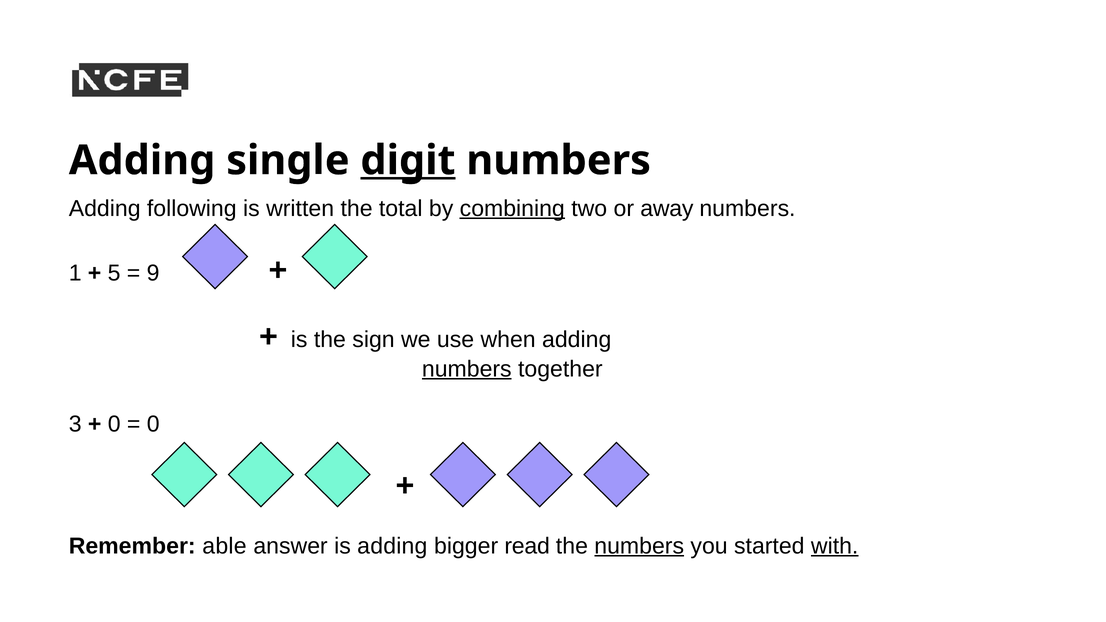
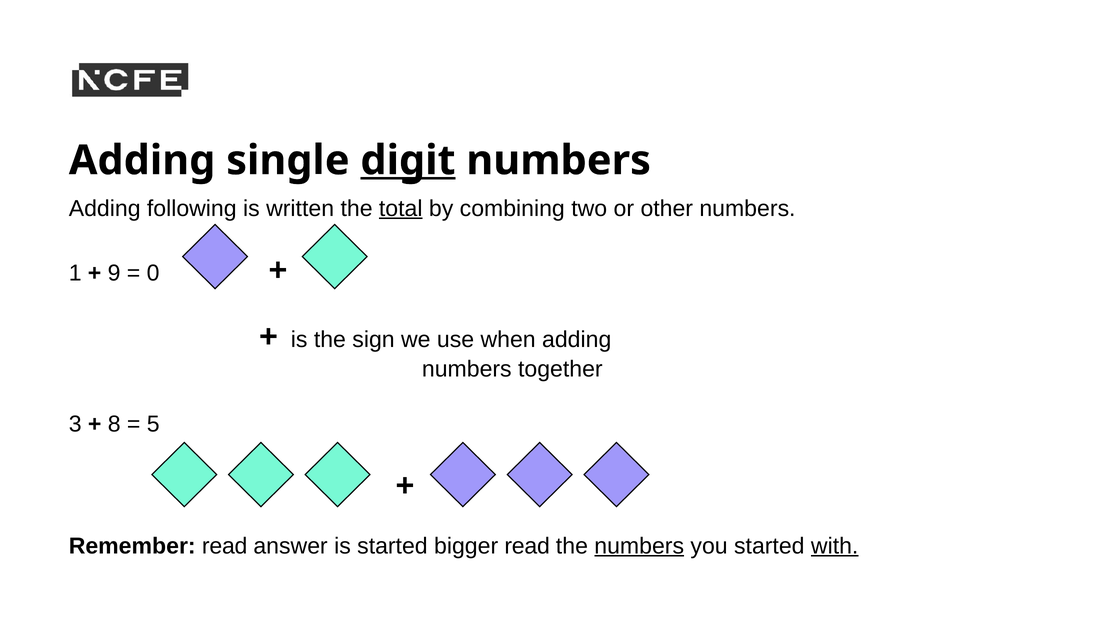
total underline: none -> present
combining underline: present -> none
away: away -> other
5: 5 -> 9
9: 9 -> 0
numbers at (467, 369) underline: present -> none
0 at (114, 424): 0 -> 8
0 at (153, 424): 0 -> 5
Remember able: able -> read
is adding: adding -> started
